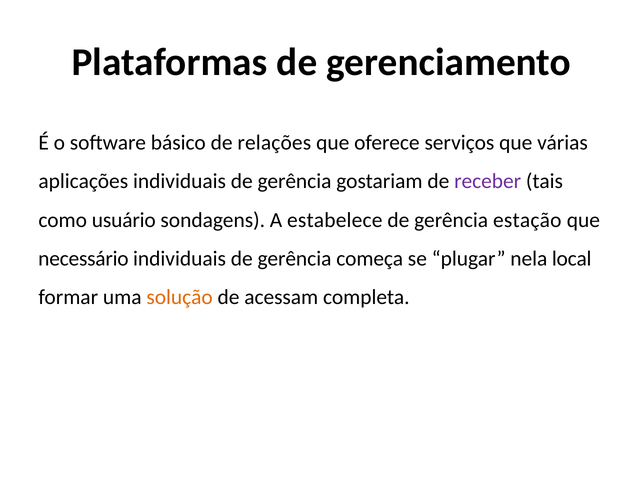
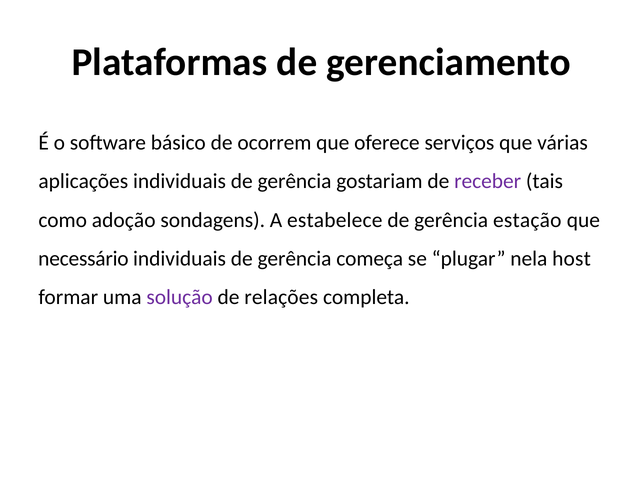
relações: relações -> ocorrem
usuário: usuário -> adoção
local: local -> host
solução colour: orange -> purple
acessam: acessam -> relações
